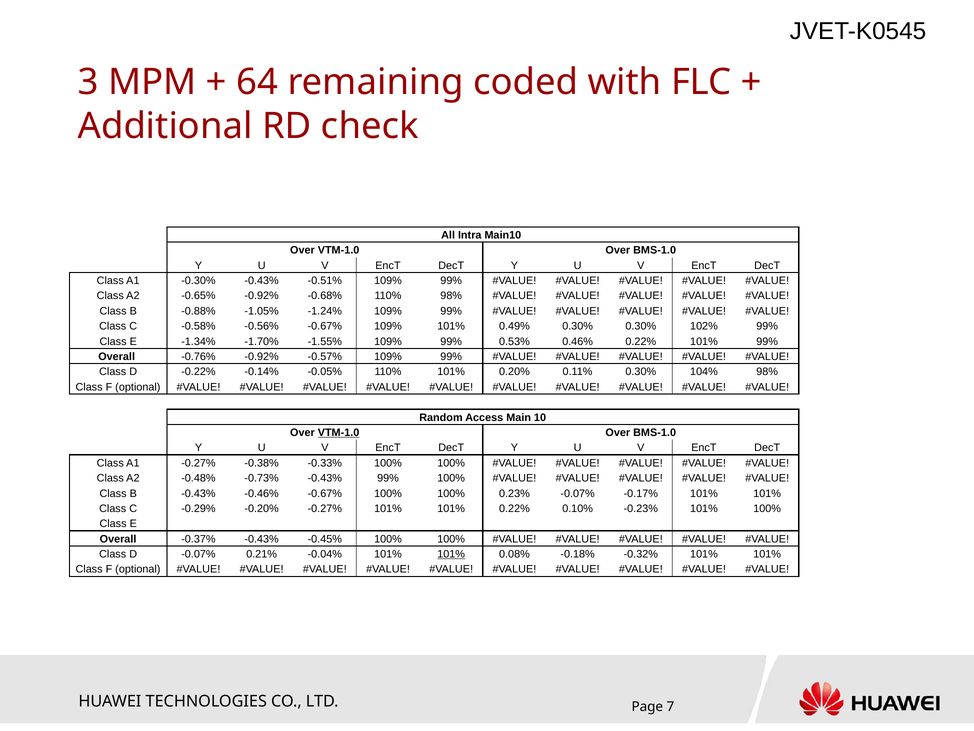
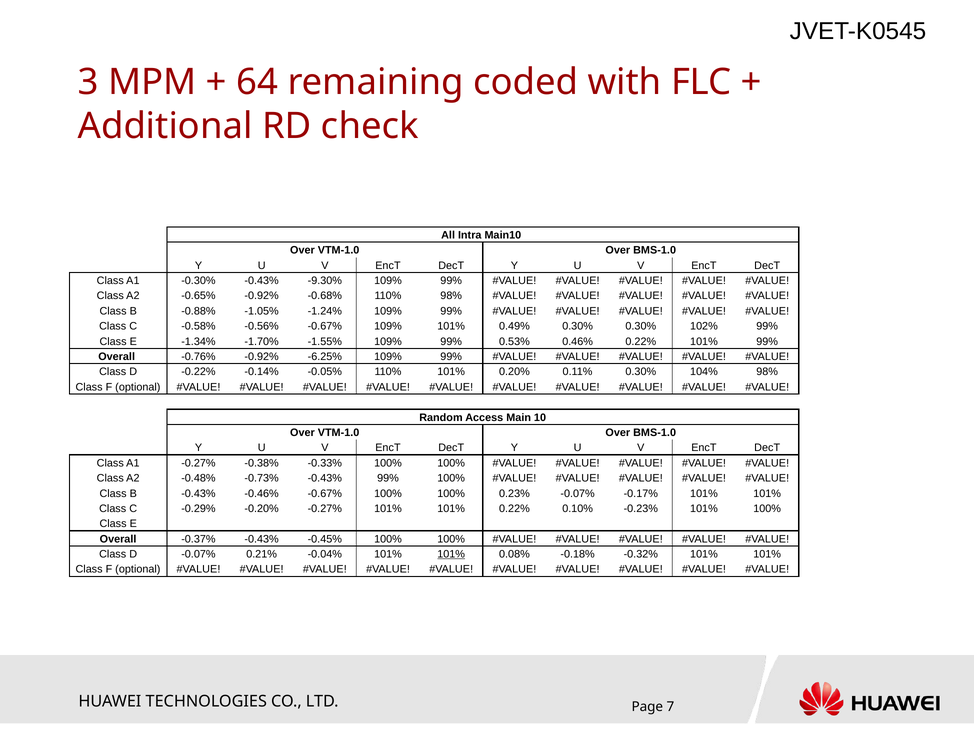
-0.51%: -0.51% -> -9.30%
-0.57%: -0.57% -> -6.25%
VTM-1.0 at (339, 432) underline: present -> none
